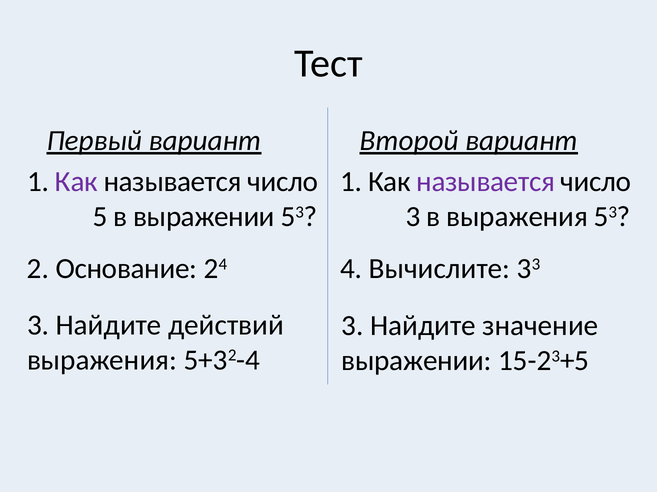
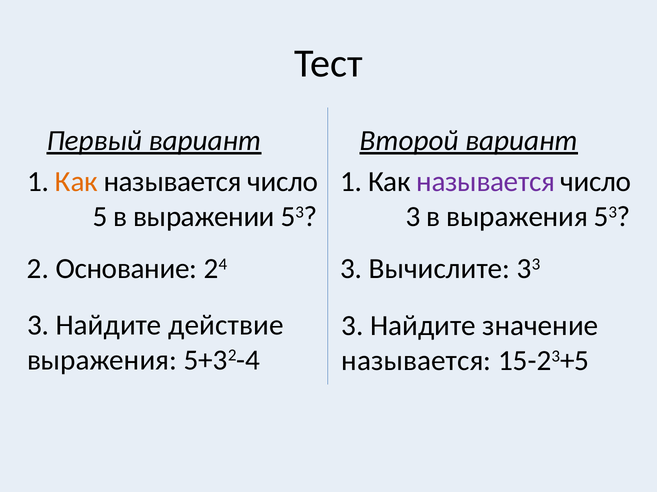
Как at (76, 182) colour: purple -> orange
24 4: 4 -> 3
действий: действий -> действие
выражении at (416, 361): выражении -> называется
